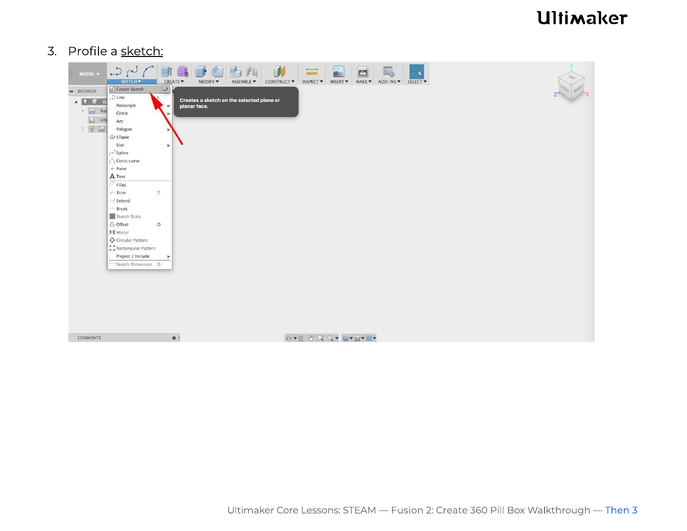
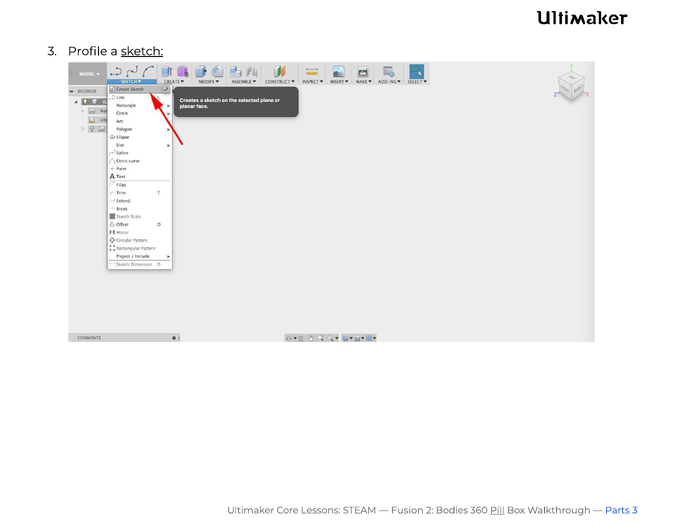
Create: Create -> Bodies
Pill underline: none -> present
Then: Then -> Parts
